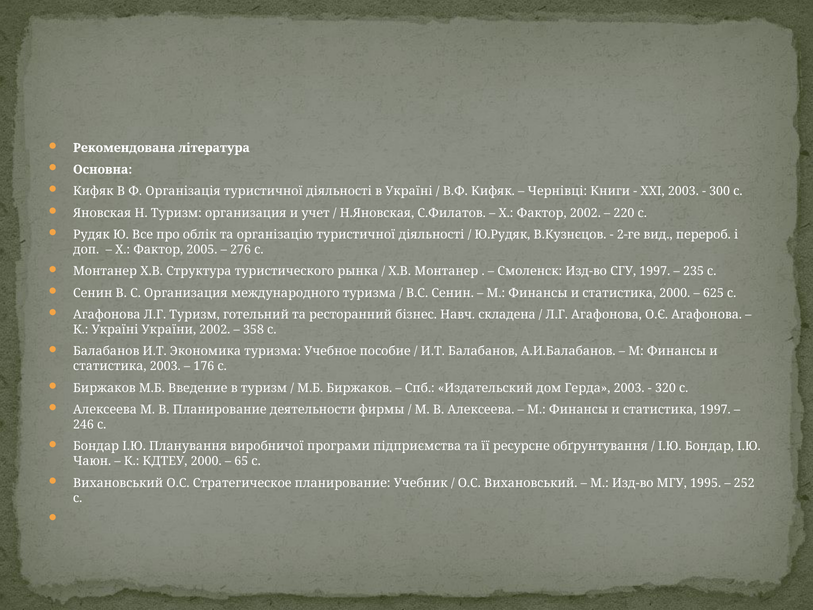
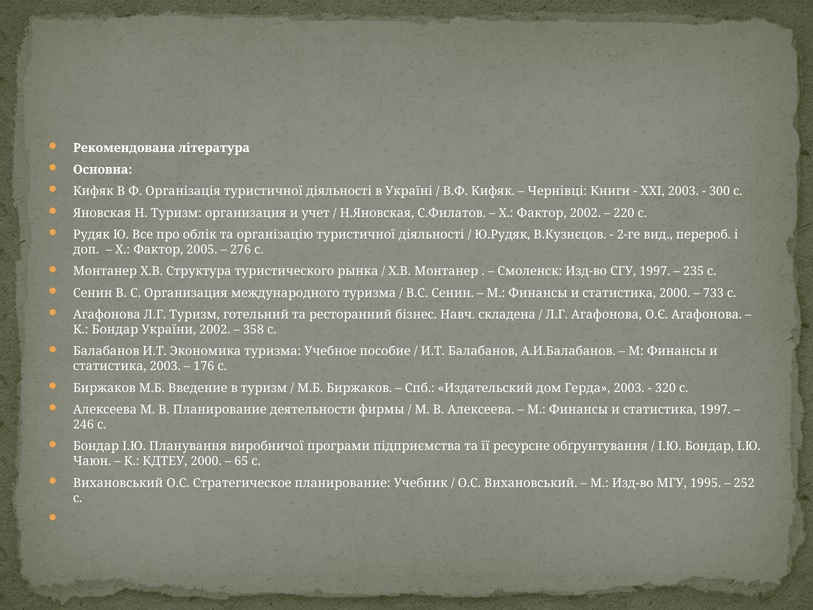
625: 625 -> 733
К Україні: Україні -> Бондар
